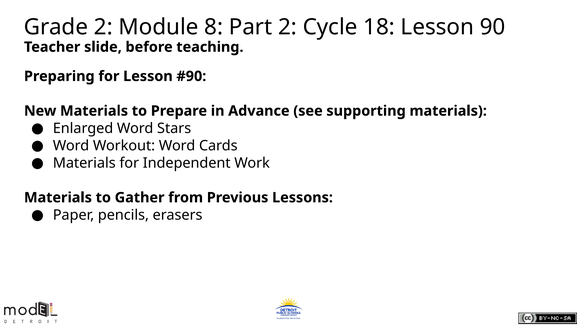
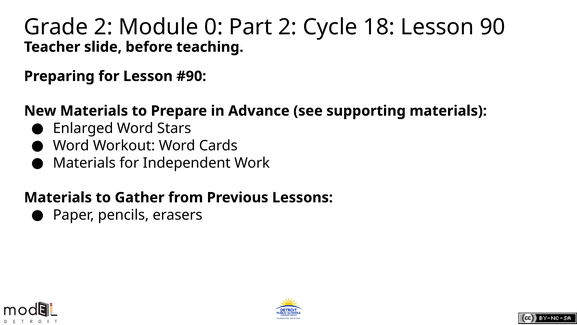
8: 8 -> 0
